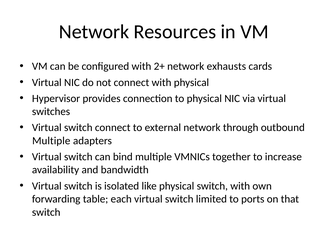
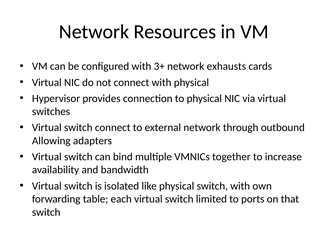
2+: 2+ -> 3+
Multiple at (51, 141): Multiple -> Allowing
